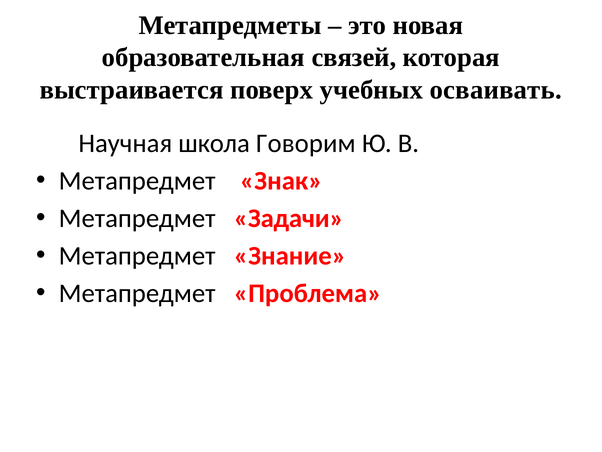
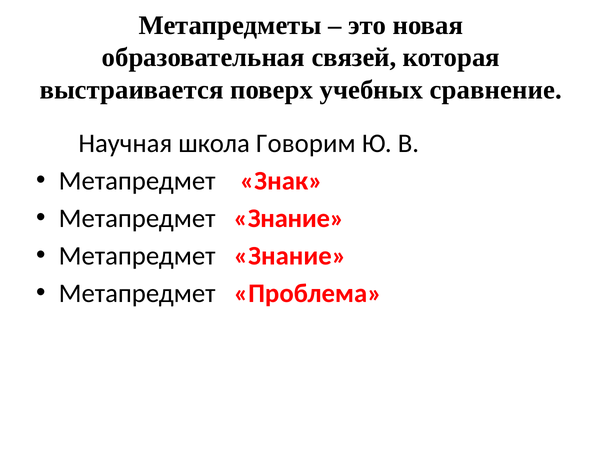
осваивать: осваивать -> сравнение
Задачи at (289, 218): Задачи -> Знание
